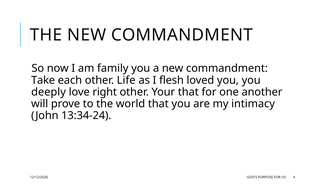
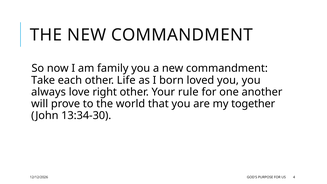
flesh: flesh -> born
deeply: deeply -> always
Your that: that -> rule
intimacy: intimacy -> together
13:34-24: 13:34-24 -> 13:34-30
